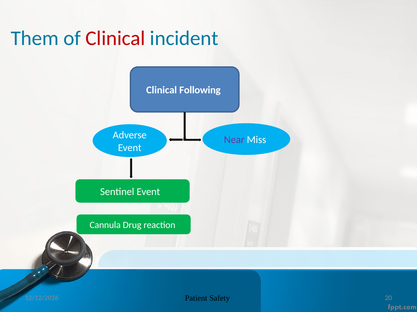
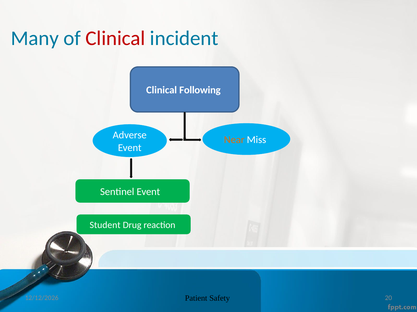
Them: Them -> Many
Near colour: purple -> orange
Cannula: Cannula -> Student
